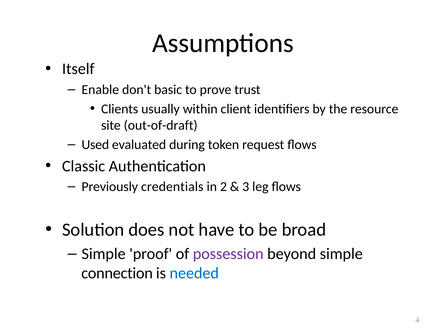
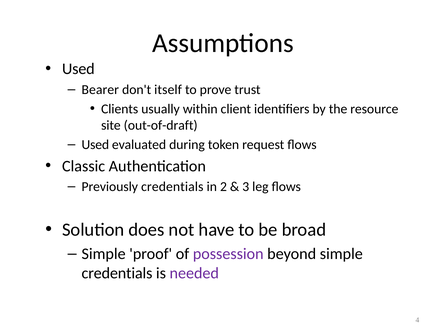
Itself at (78, 69): Itself -> Used
Enable: Enable -> Bearer
basic: basic -> itself
connection at (117, 273): connection -> credentials
needed colour: blue -> purple
